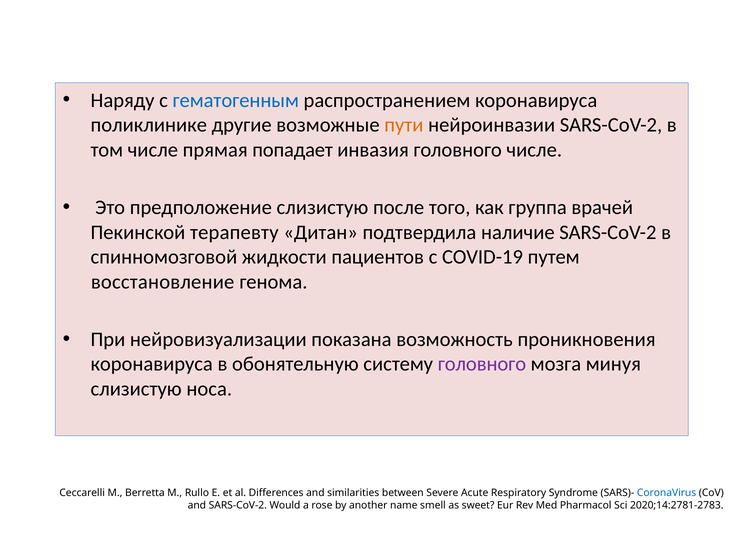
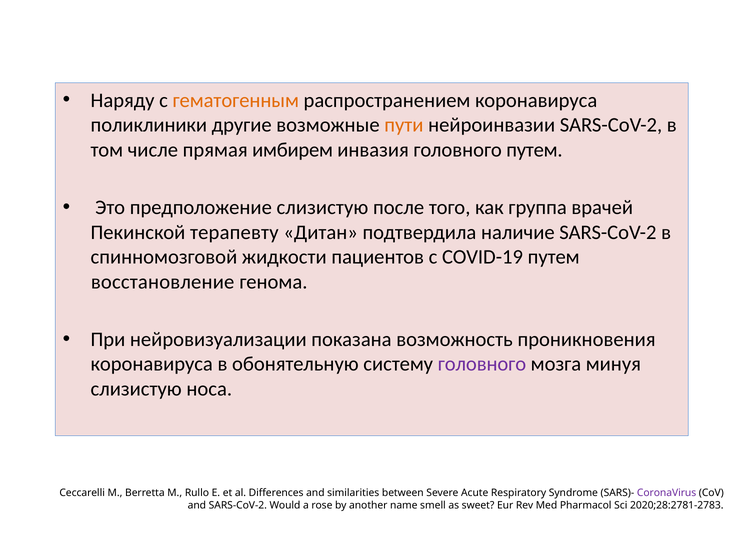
гематогенным colour: blue -> orange
поликлинике: поликлинике -> поликлиники
попадает: попадает -> имбирем
головного числе: числе -> путем
CoronaVirus colour: blue -> purple
2020;14:2781-2783: 2020;14:2781-2783 -> 2020;28:2781-2783
